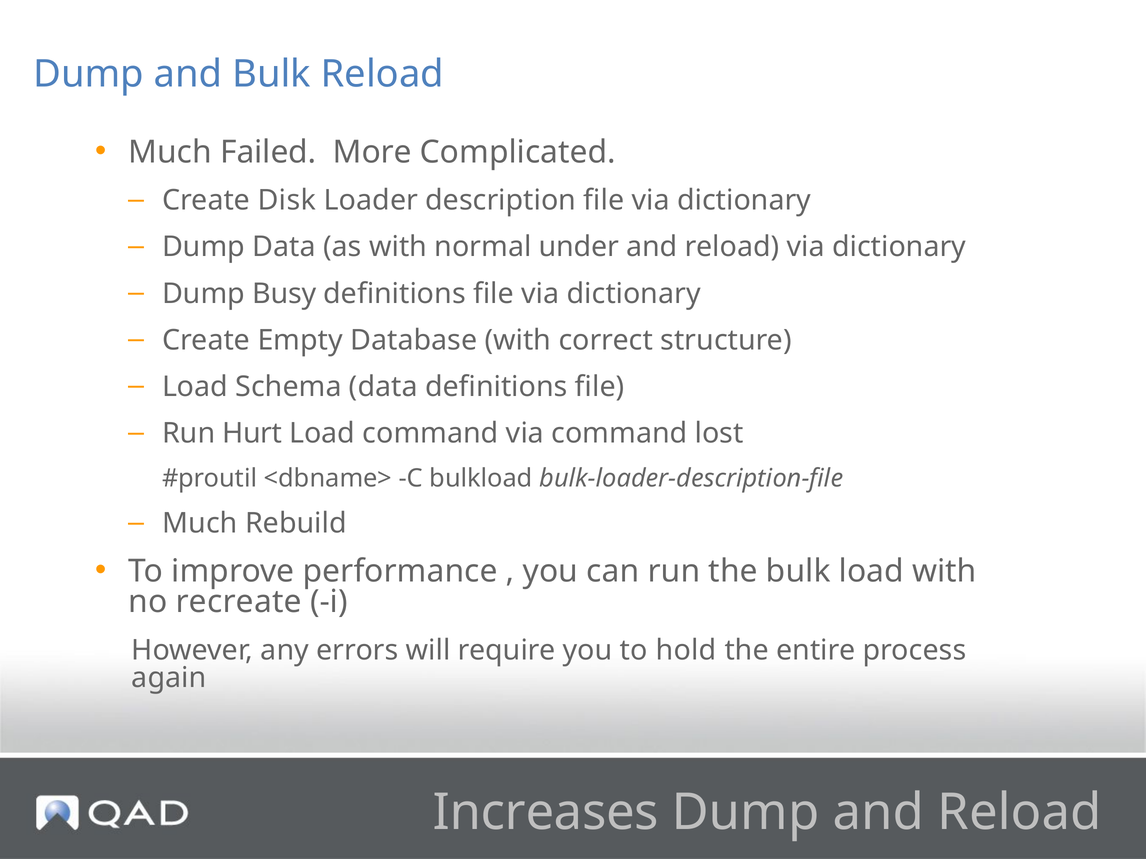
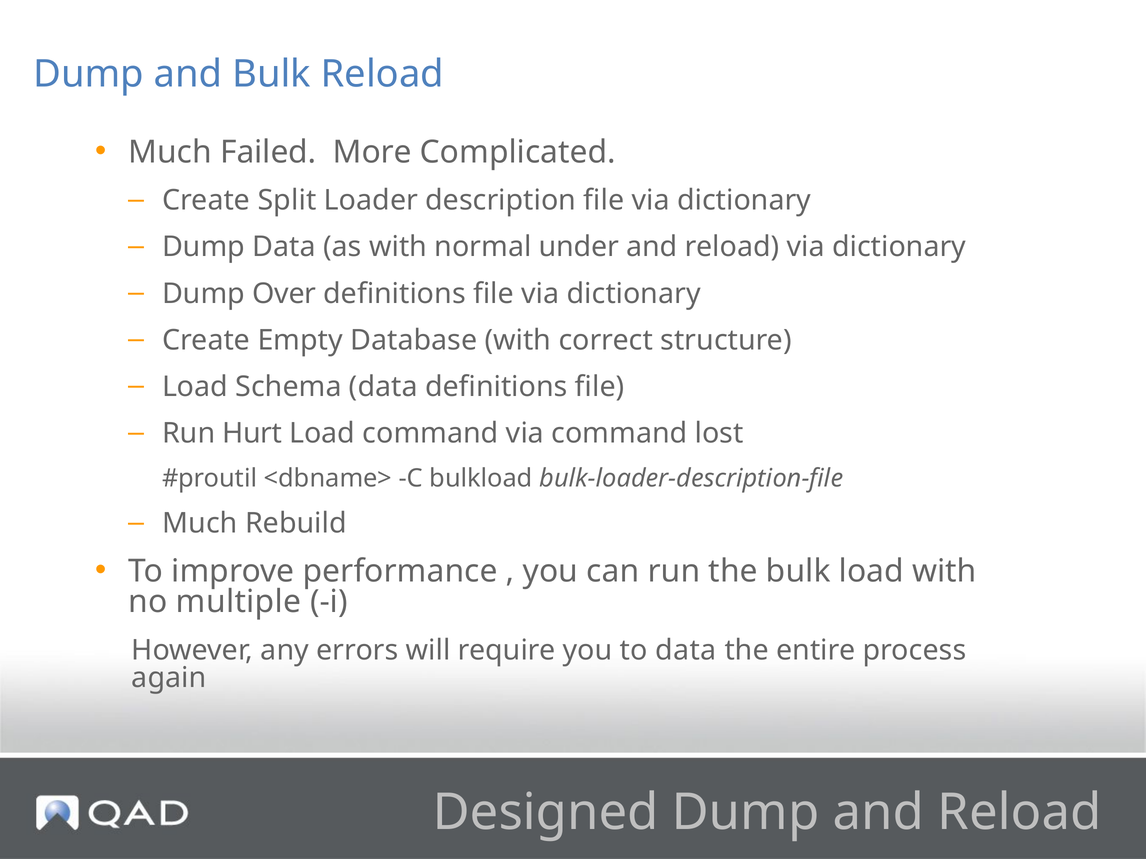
Disk: Disk -> Split
Busy: Busy -> Over
recreate: recreate -> multiple
to hold: hold -> data
Increases: Increases -> Designed
